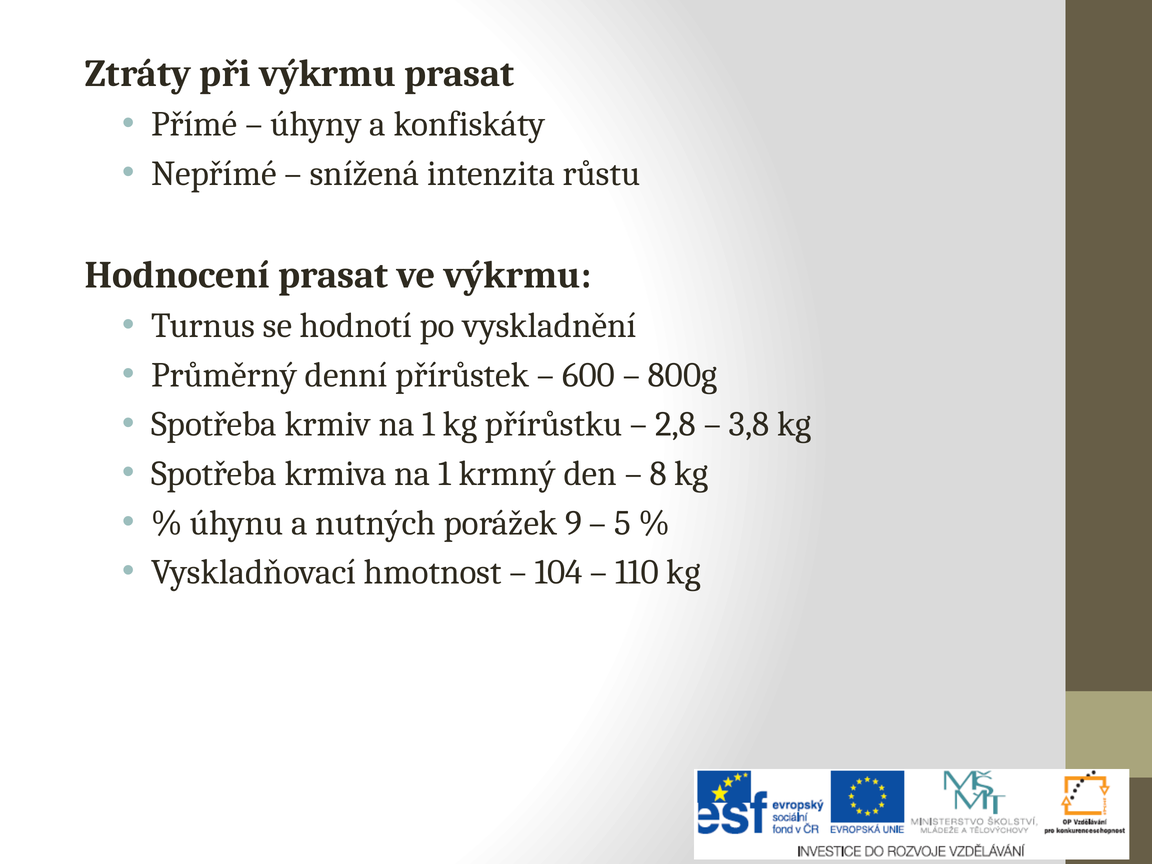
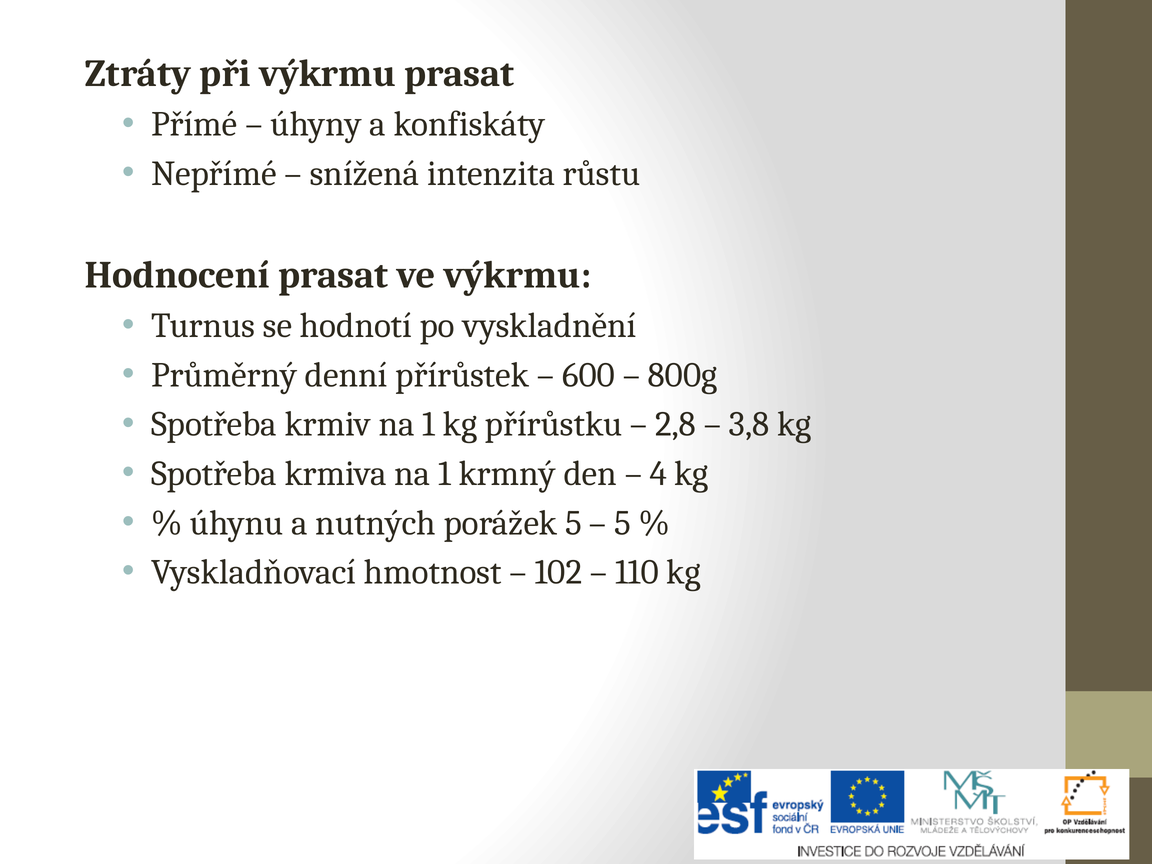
8: 8 -> 4
porážek 9: 9 -> 5
104: 104 -> 102
